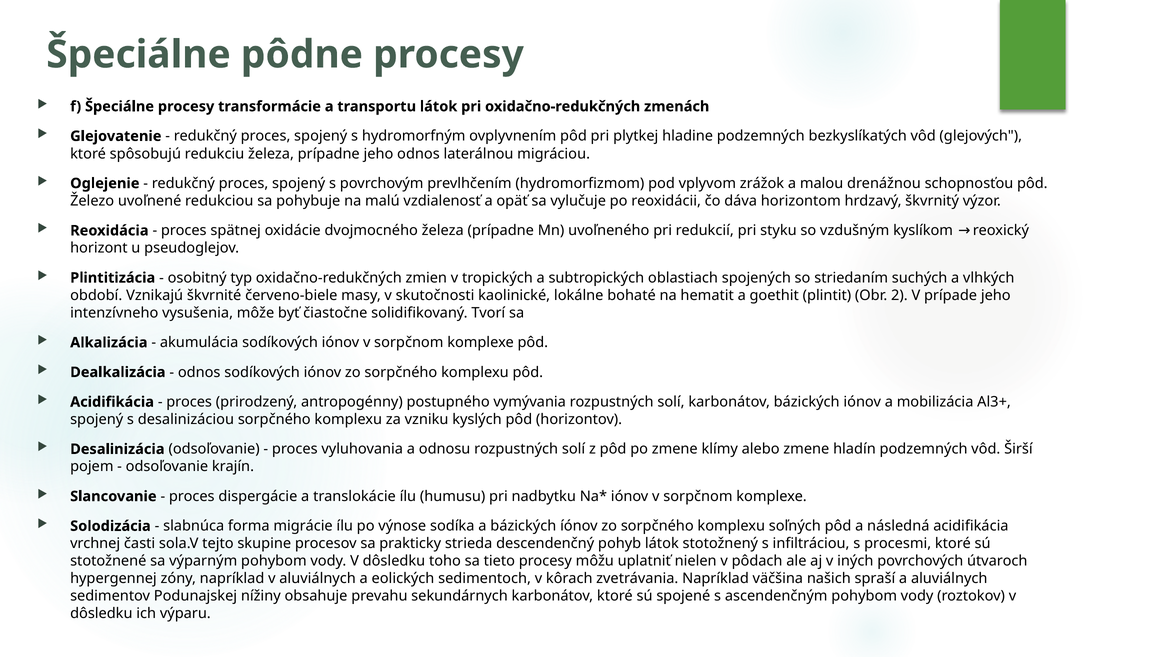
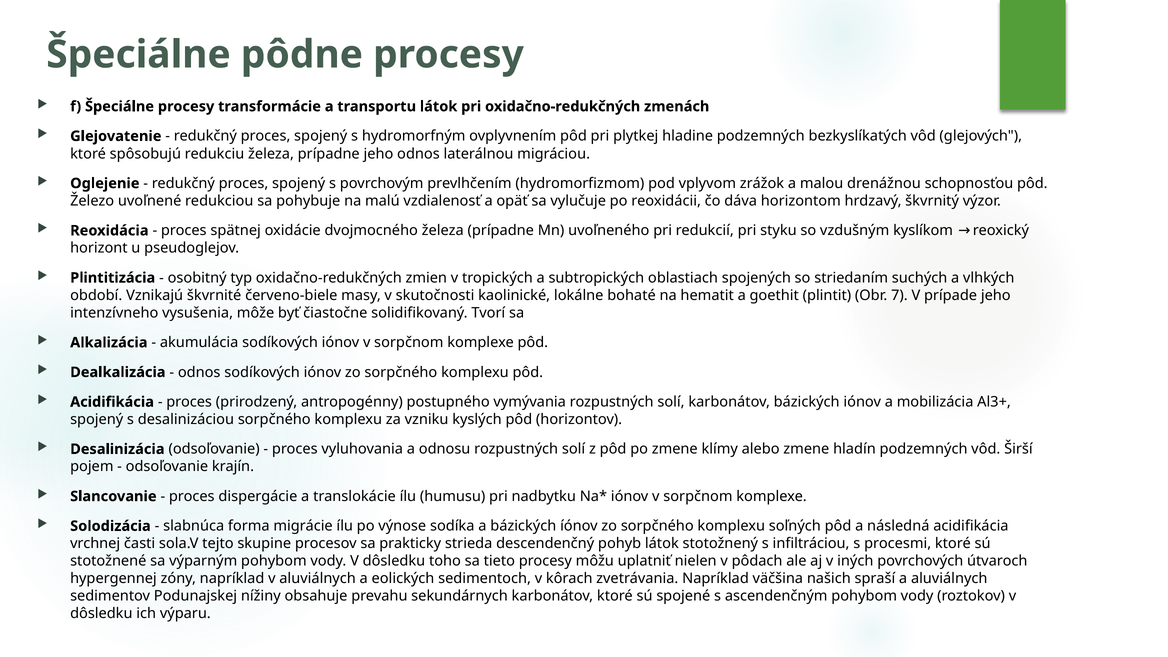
2: 2 -> 7
